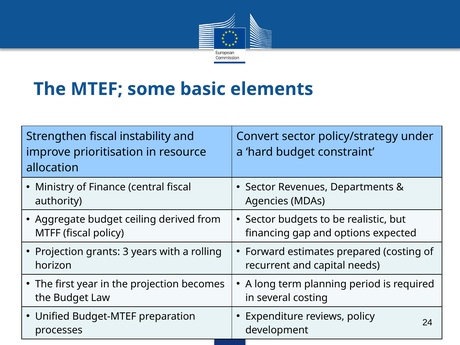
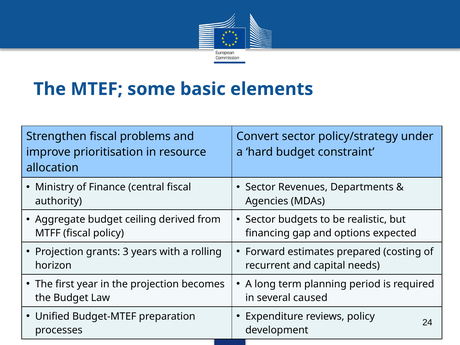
instability: instability -> problems
several costing: costing -> caused
